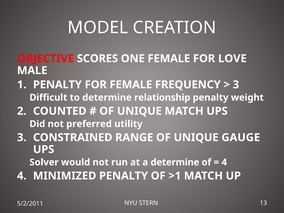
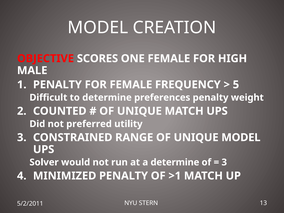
LOVE: LOVE -> HIGH
3 at (236, 85): 3 -> 5
relationship: relationship -> preferences
UNIQUE GAUGE: GAUGE -> MODEL
4 at (224, 162): 4 -> 3
